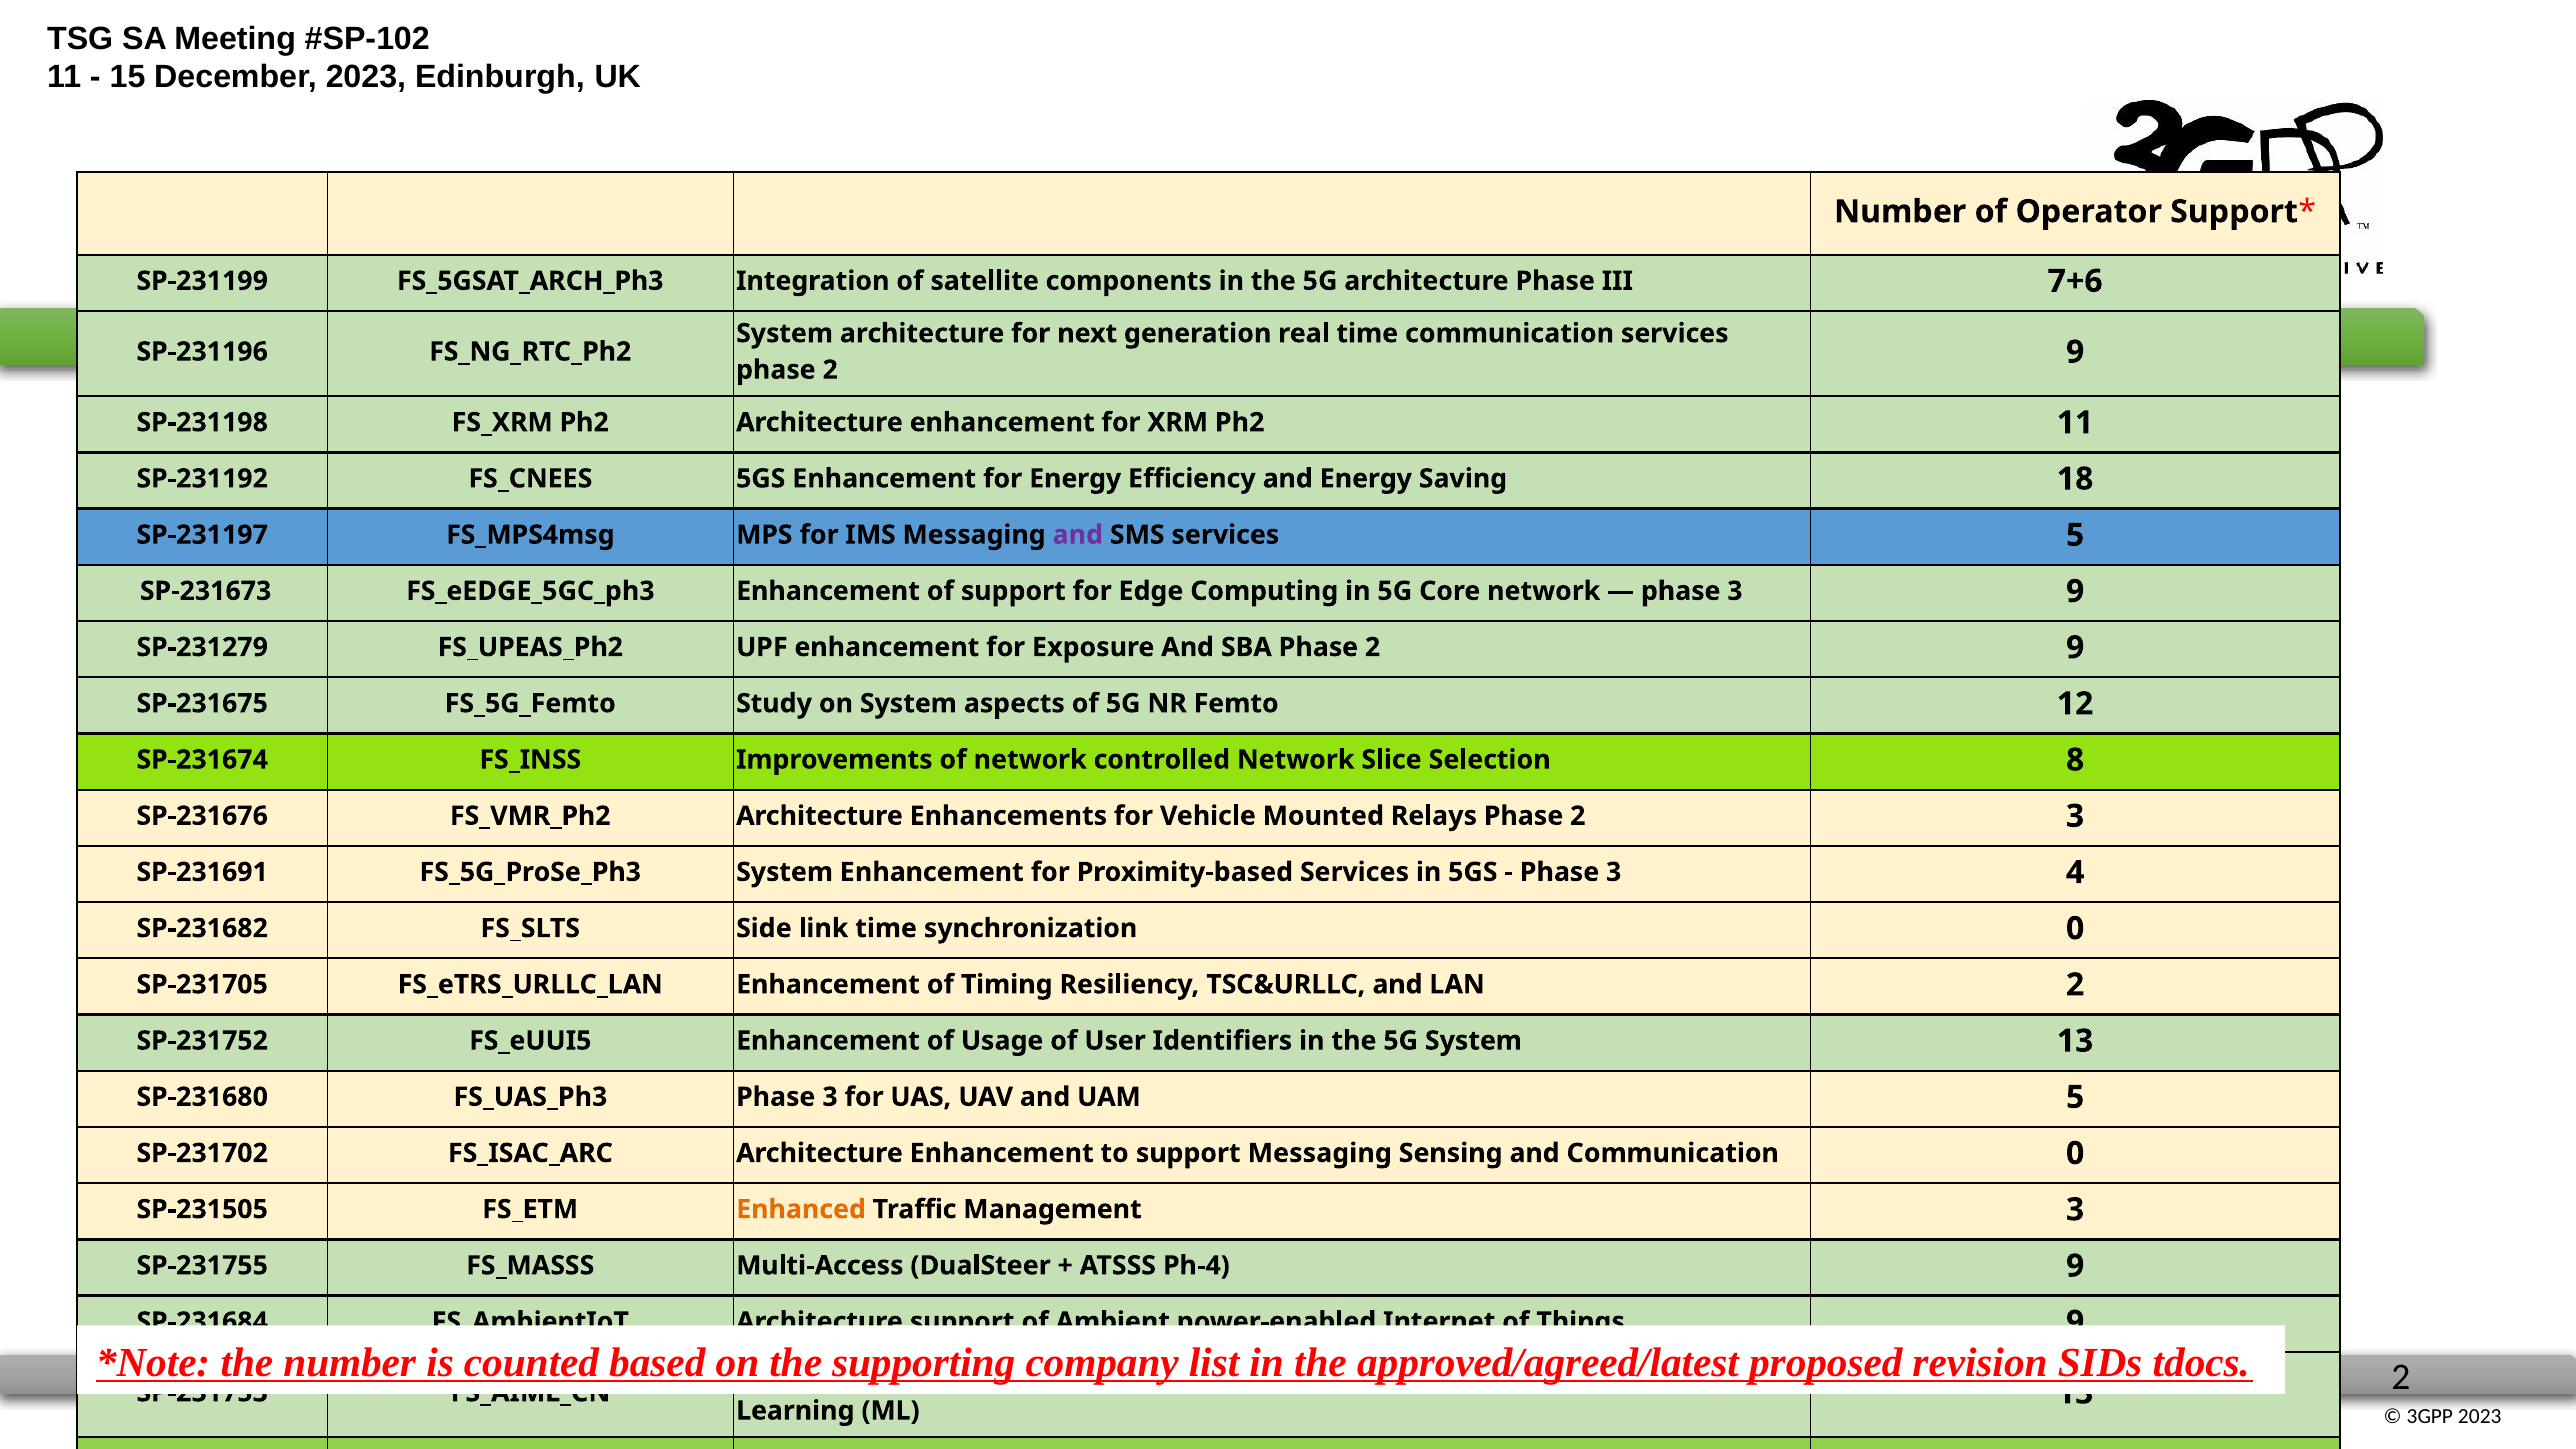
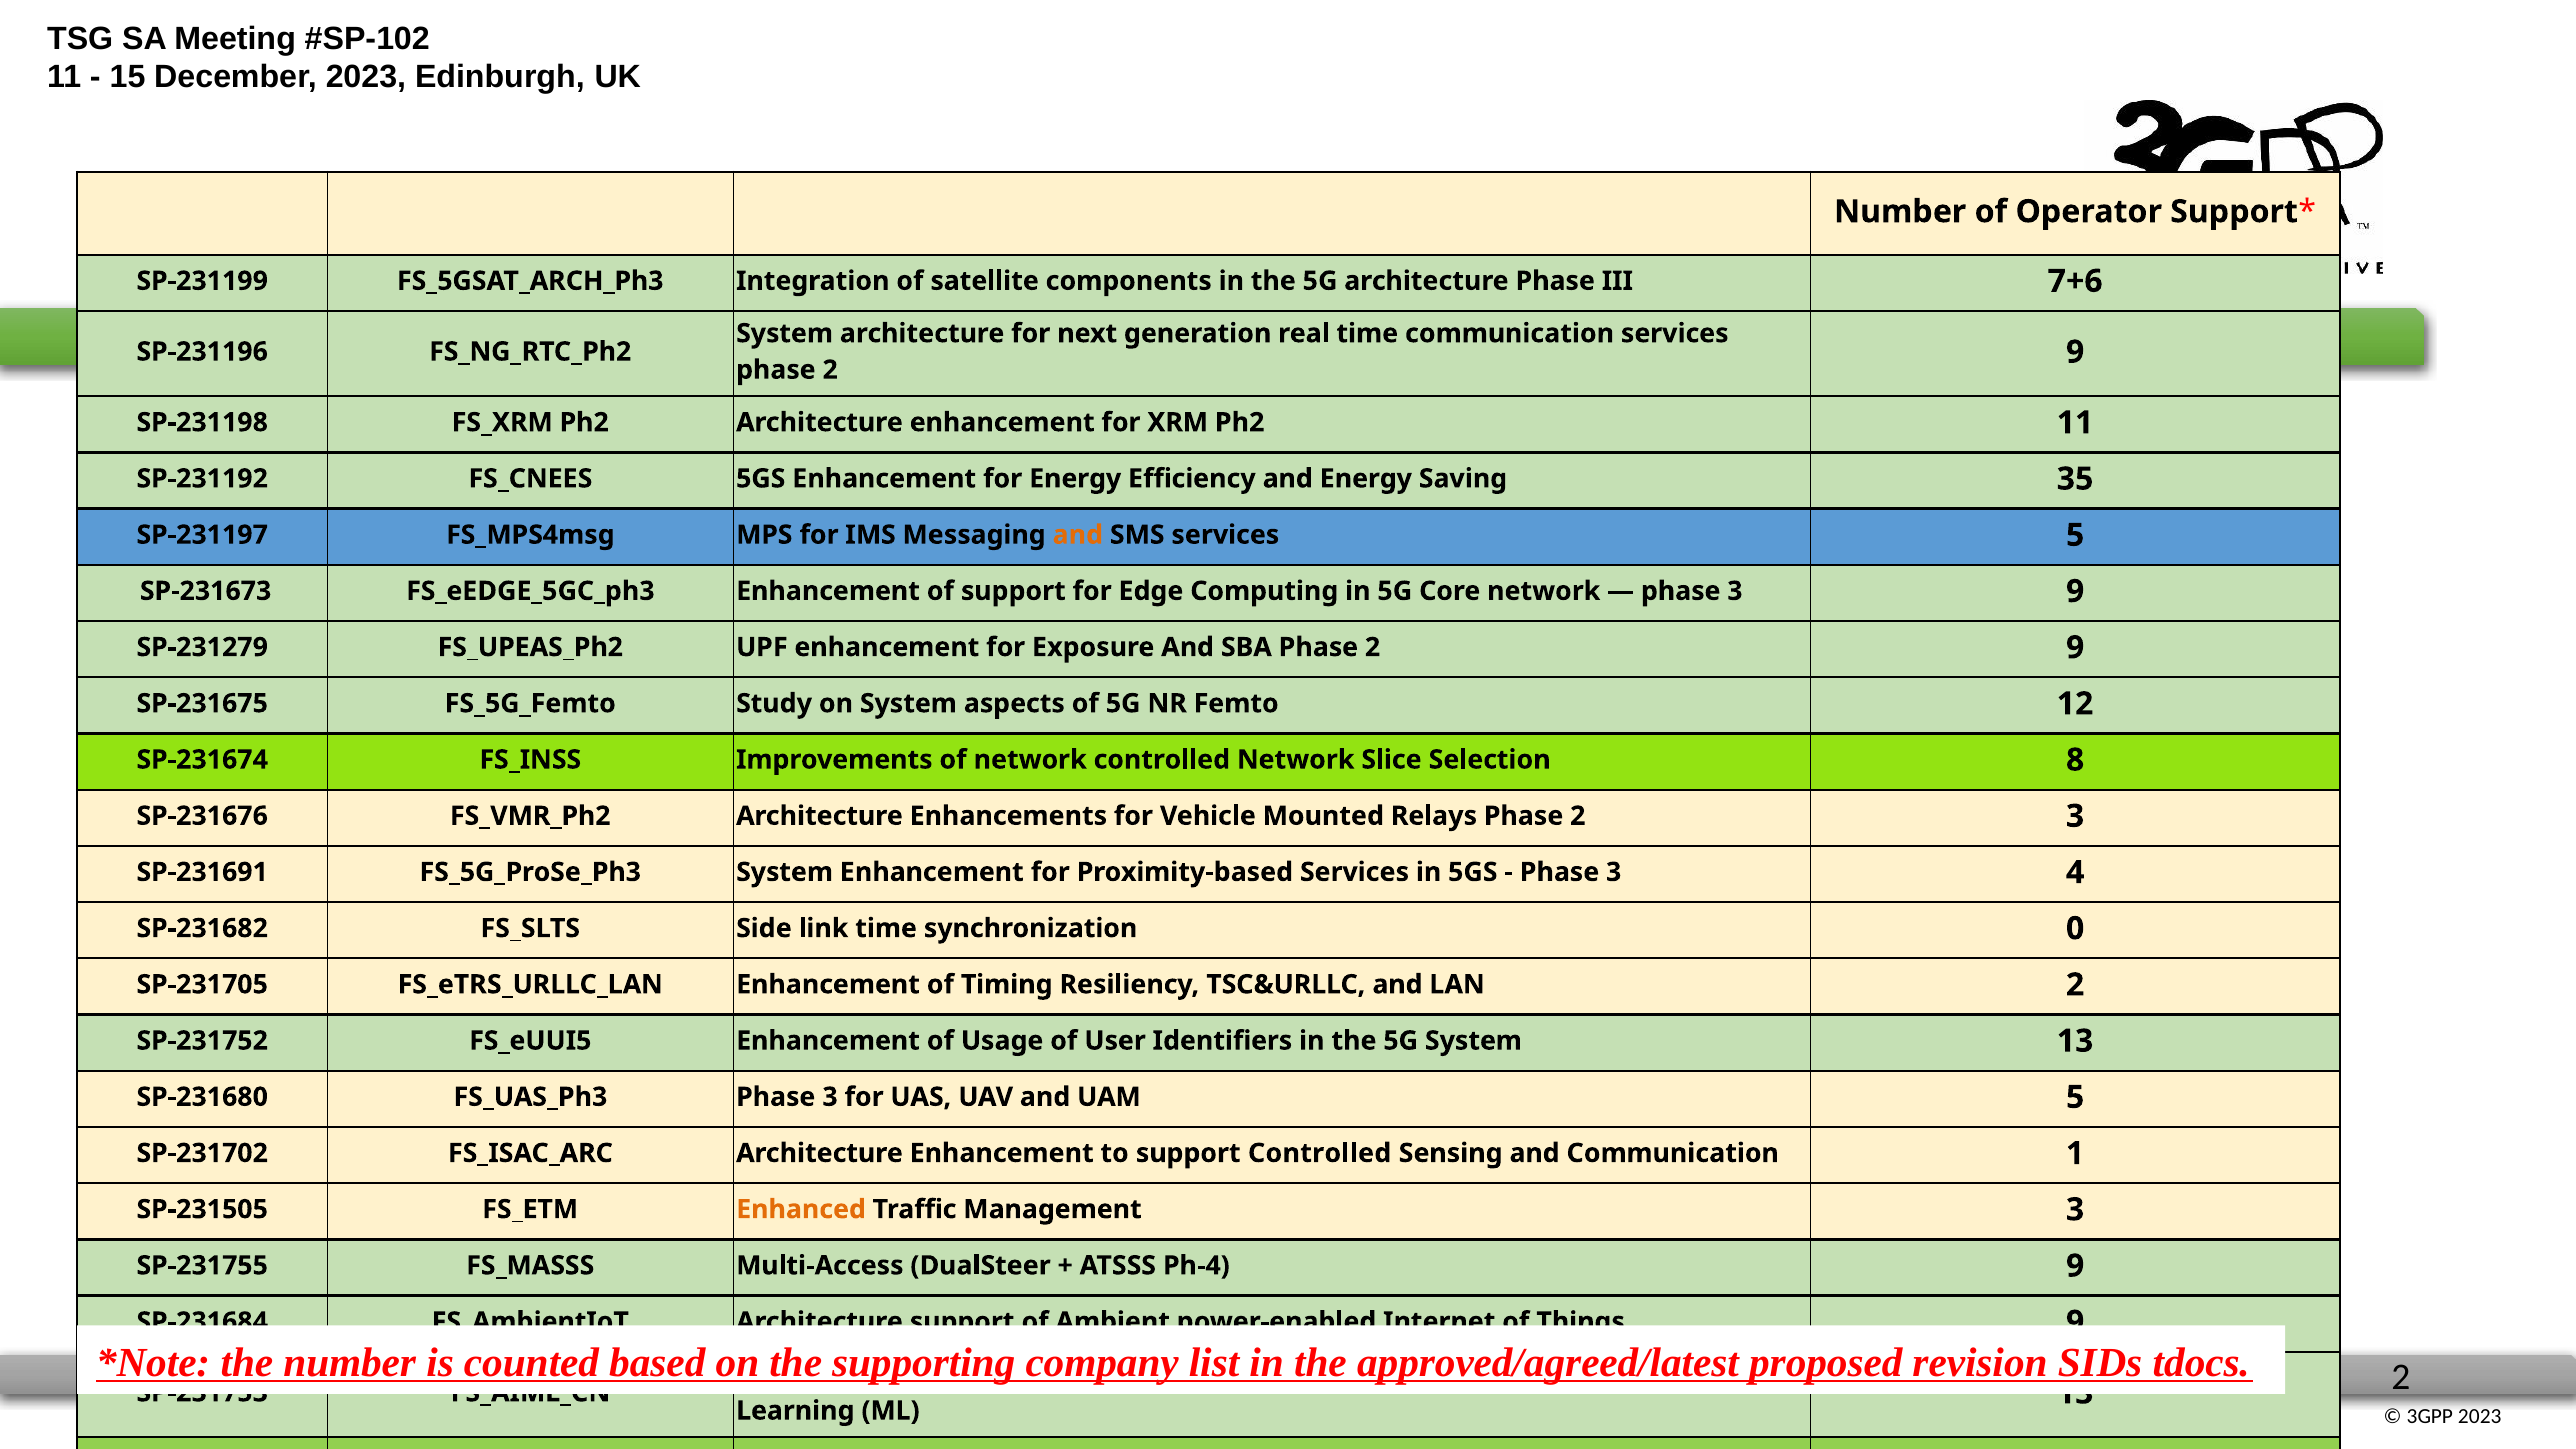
18: 18 -> 35
and at (1078, 535) colour: purple -> orange
support Messaging: Messaging -> Controlled
Communication 0: 0 -> 1
